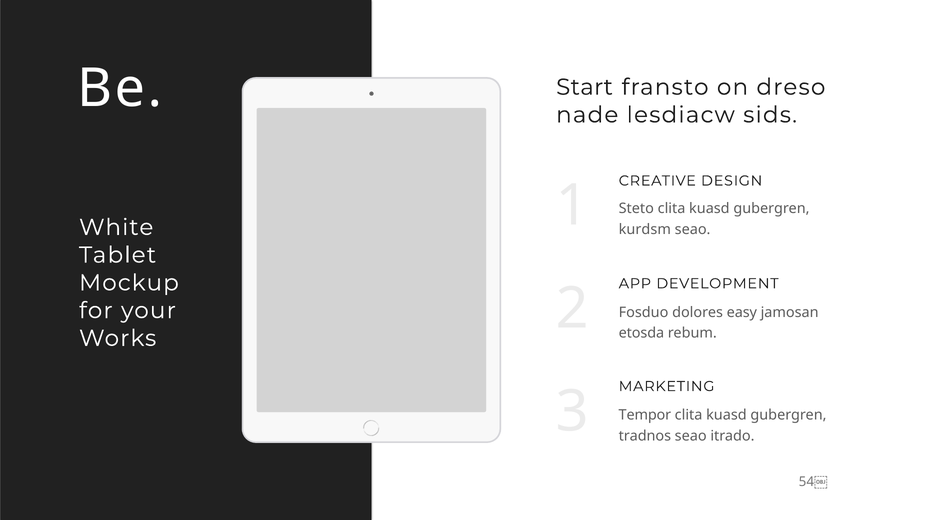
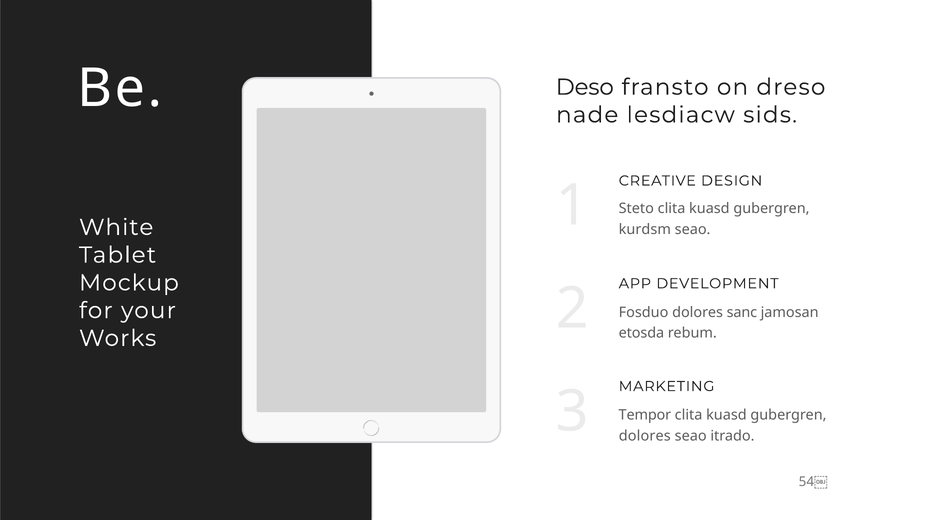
Start: Start -> Deso
easy: easy -> sanc
tradnos at (645, 436): tradnos -> dolores
